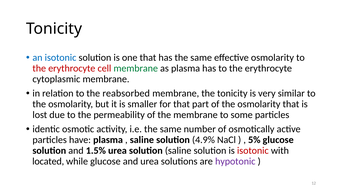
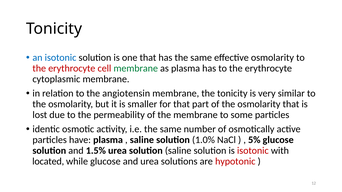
reabsorbed: reabsorbed -> angiotensin
4.9%: 4.9% -> 1.0%
hypotonic colour: purple -> red
